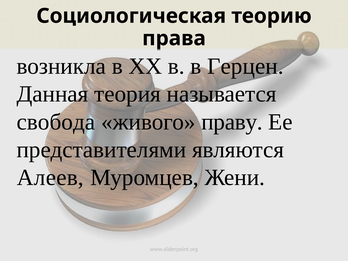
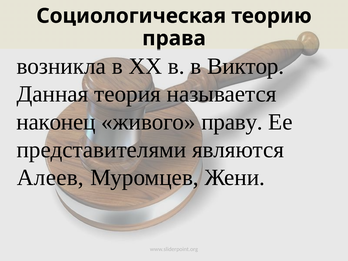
Герцен: Герцен -> Виктор
свобода: свобода -> наконец
